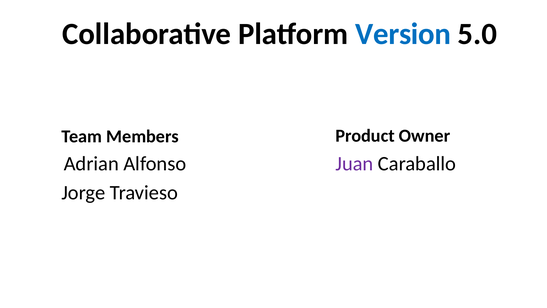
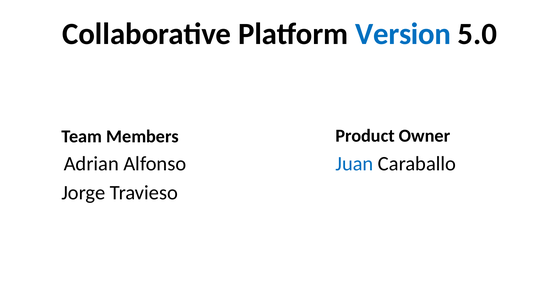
Juan colour: purple -> blue
